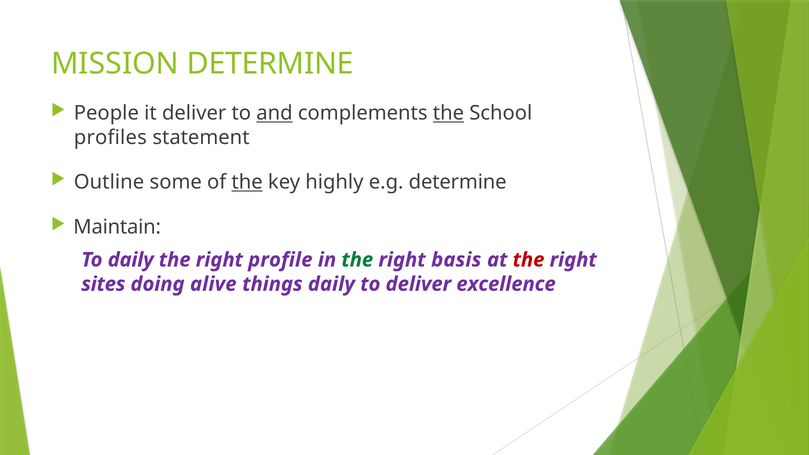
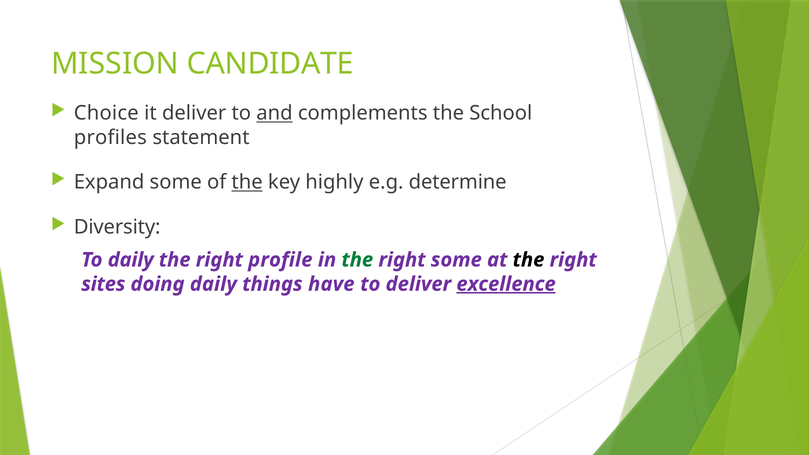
MISSION DETERMINE: DETERMINE -> CANDIDATE
People: People -> Choice
the at (448, 113) underline: present -> none
Outline: Outline -> Expand
Maintain: Maintain -> Diversity
right basis: basis -> some
the at (529, 260) colour: red -> black
doing alive: alive -> daily
things daily: daily -> have
excellence underline: none -> present
